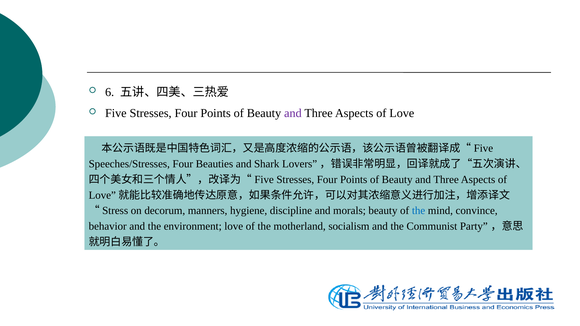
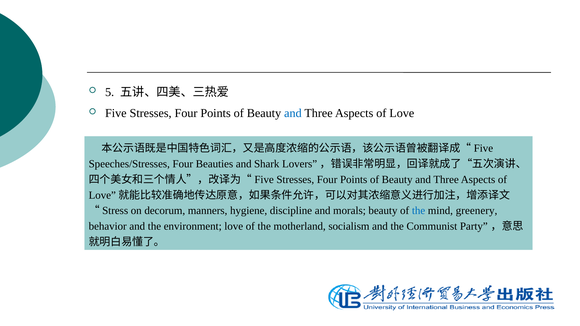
6: 6 -> 5
and at (293, 113) colour: purple -> blue
convince: convince -> greenery
